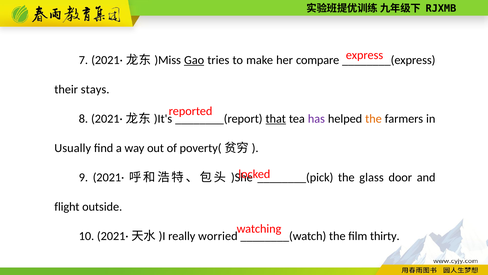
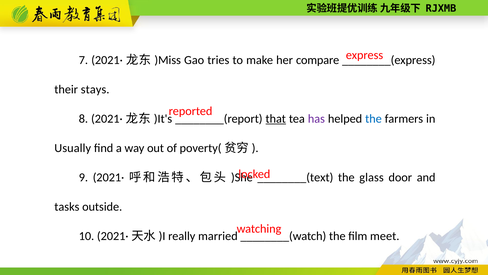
Gao underline: present -> none
the at (374, 119) colour: orange -> blue
________(pick: ________(pick -> ________(text
flight: flight -> tasks
worried: worried -> married
thirty: thirty -> meet
